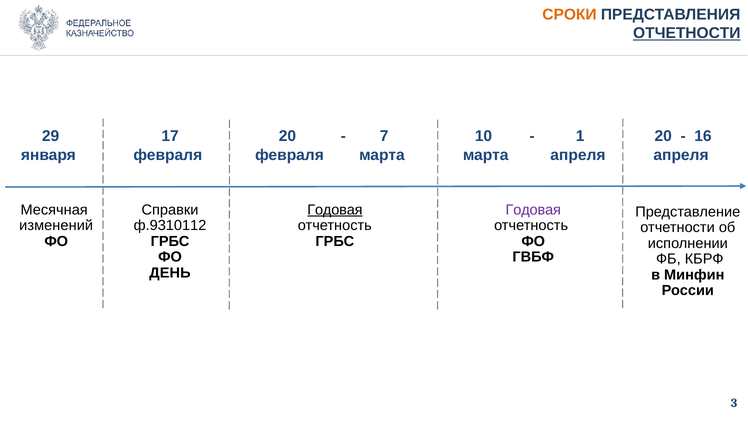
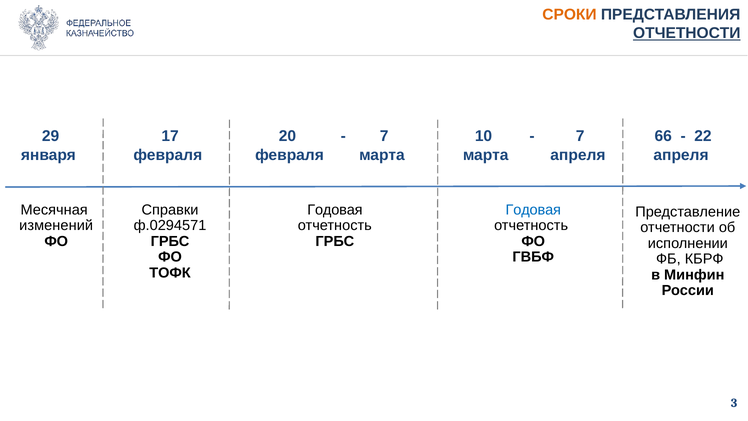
1 at (580, 136): 1 -> 7
20 at (663, 136): 20 -> 66
16: 16 -> 22
Годовая at (335, 210) underline: present -> none
Годовая at (533, 210) colour: purple -> blue
ф.9310112: ф.9310112 -> ф.0294571
ДЕНЬ: ДЕНЬ -> ТОФК
